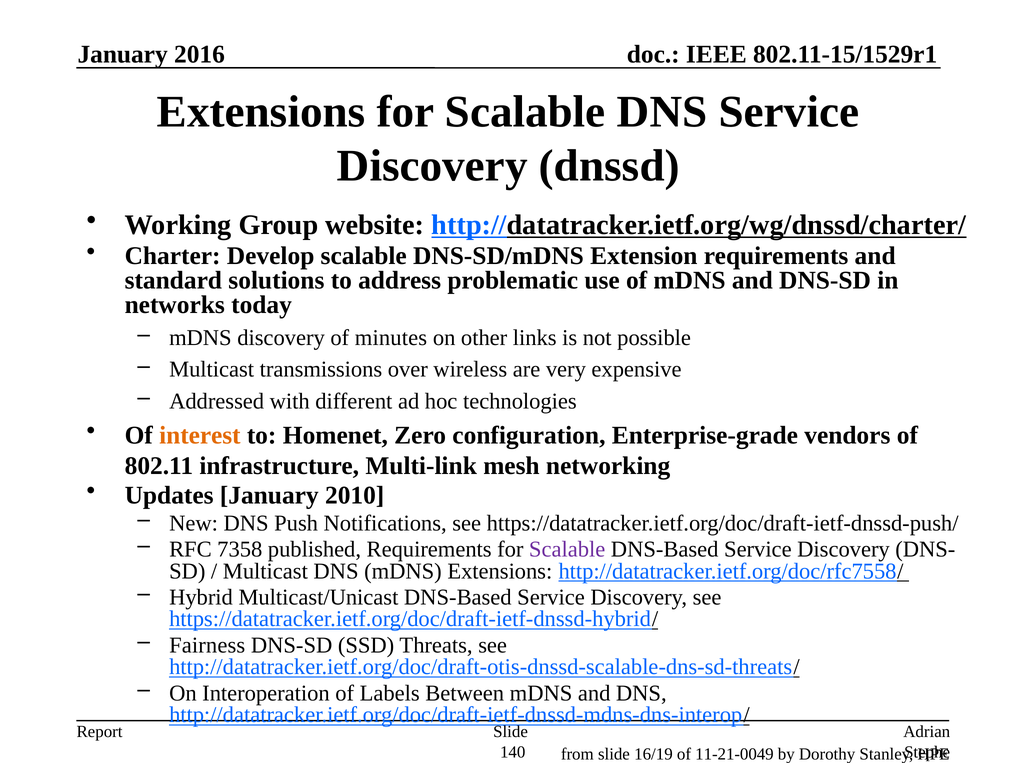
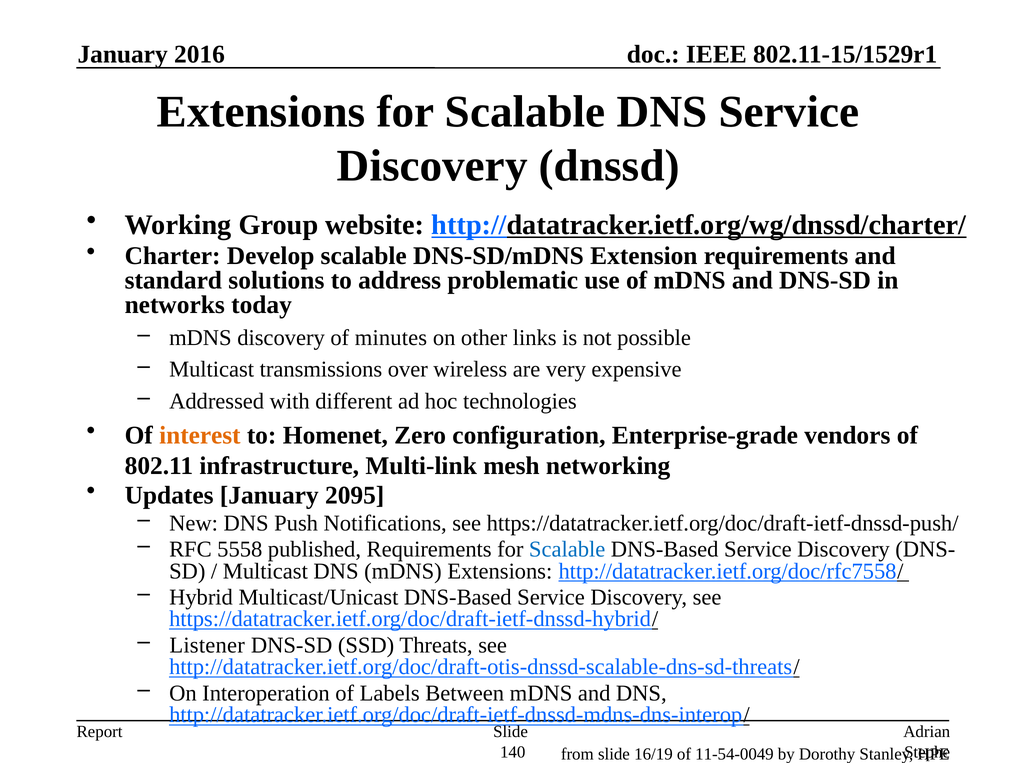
2010: 2010 -> 2095
7358: 7358 -> 5558
Scalable at (567, 549) colour: purple -> blue
Fairness: Fairness -> Listener
11-21-0049: 11-21-0049 -> 11-54-0049
